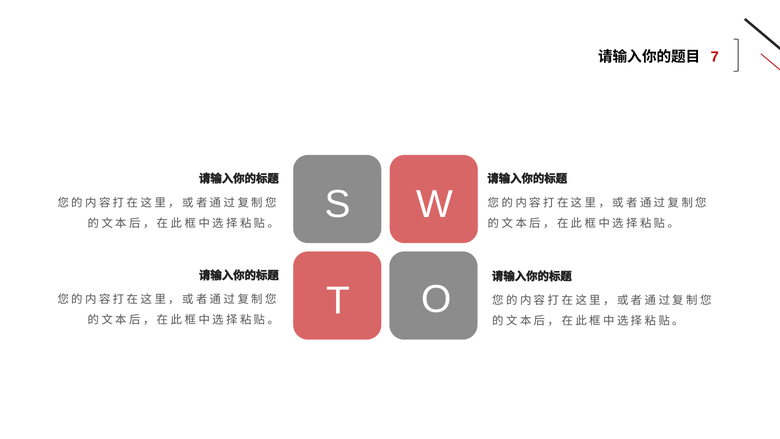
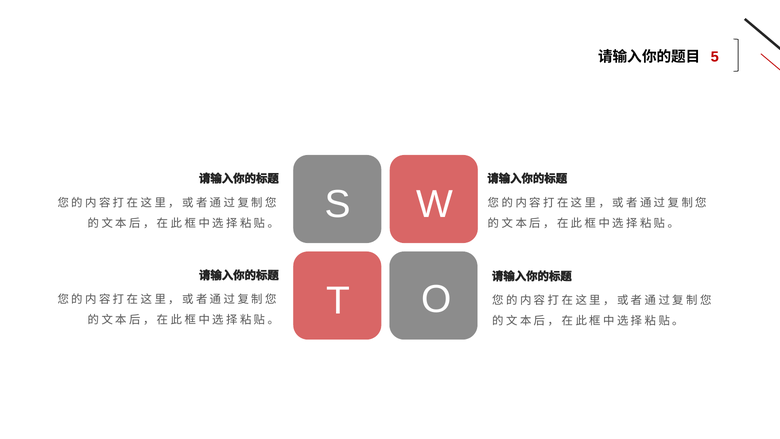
7: 7 -> 5
